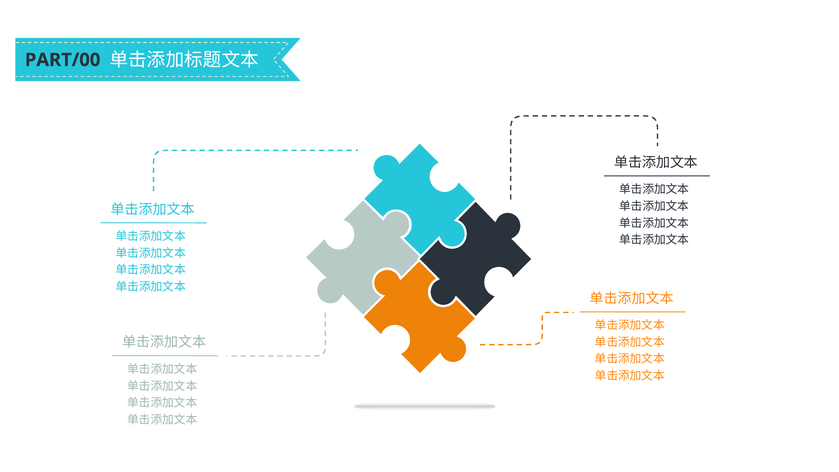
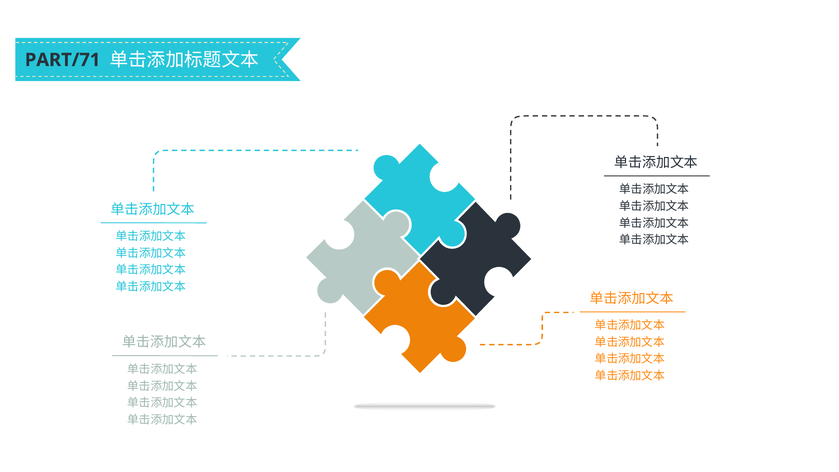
PART/00: PART/00 -> PART/71
